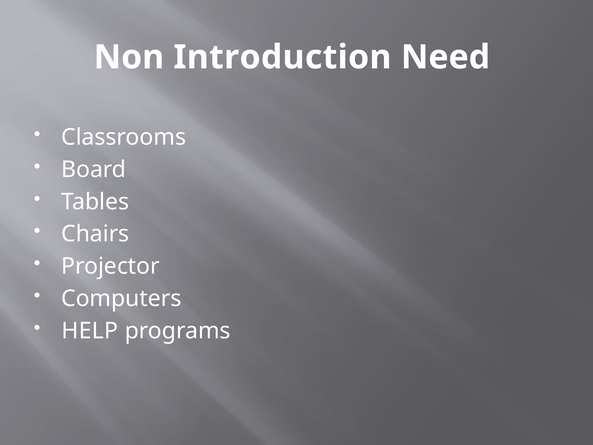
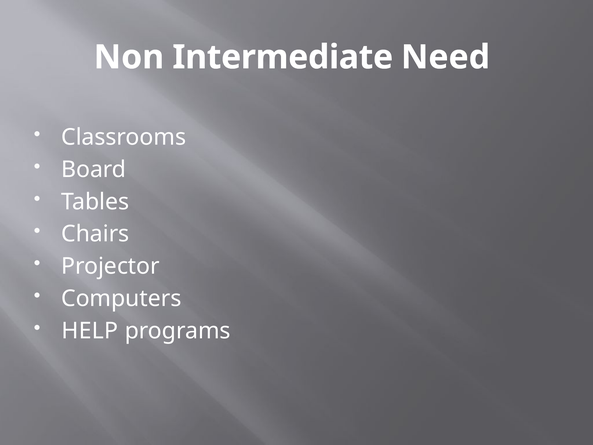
Introduction: Introduction -> Intermediate
